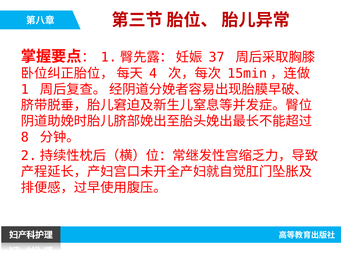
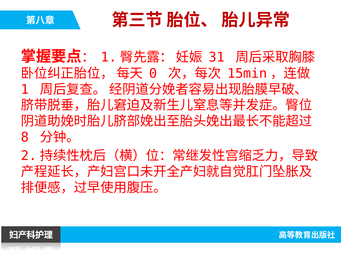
37: 37 -> 31
4: 4 -> 0
